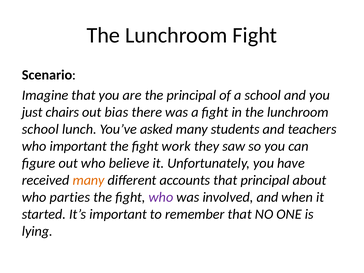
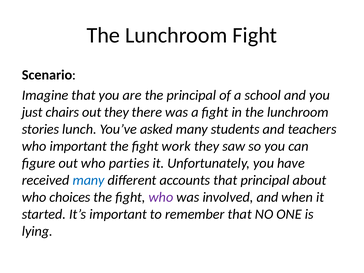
out bias: bias -> they
school at (40, 129): school -> stories
believe: believe -> parties
many at (89, 180) colour: orange -> blue
parties: parties -> choices
